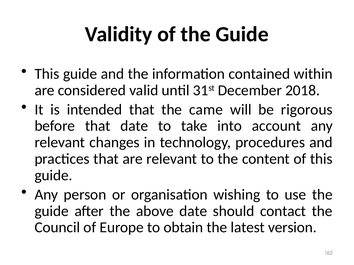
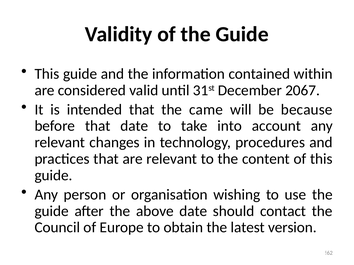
2018: 2018 -> 2067
rigorous: rigorous -> because
